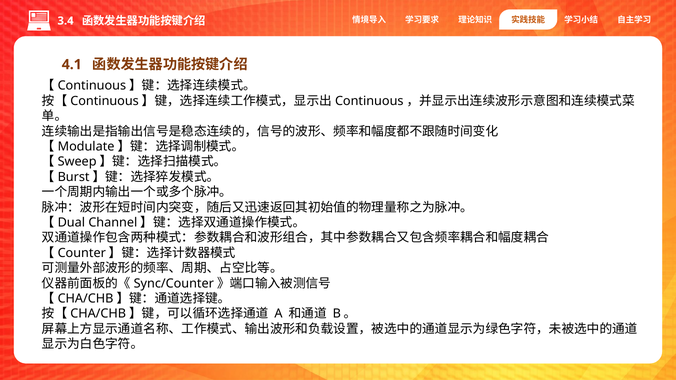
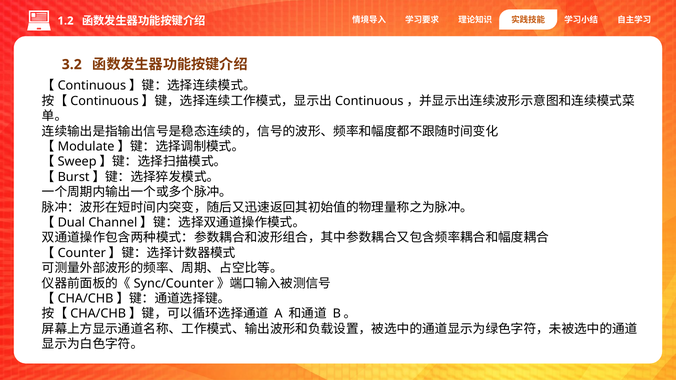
3.4: 3.4 -> 1.2
4.1: 4.1 -> 3.2
